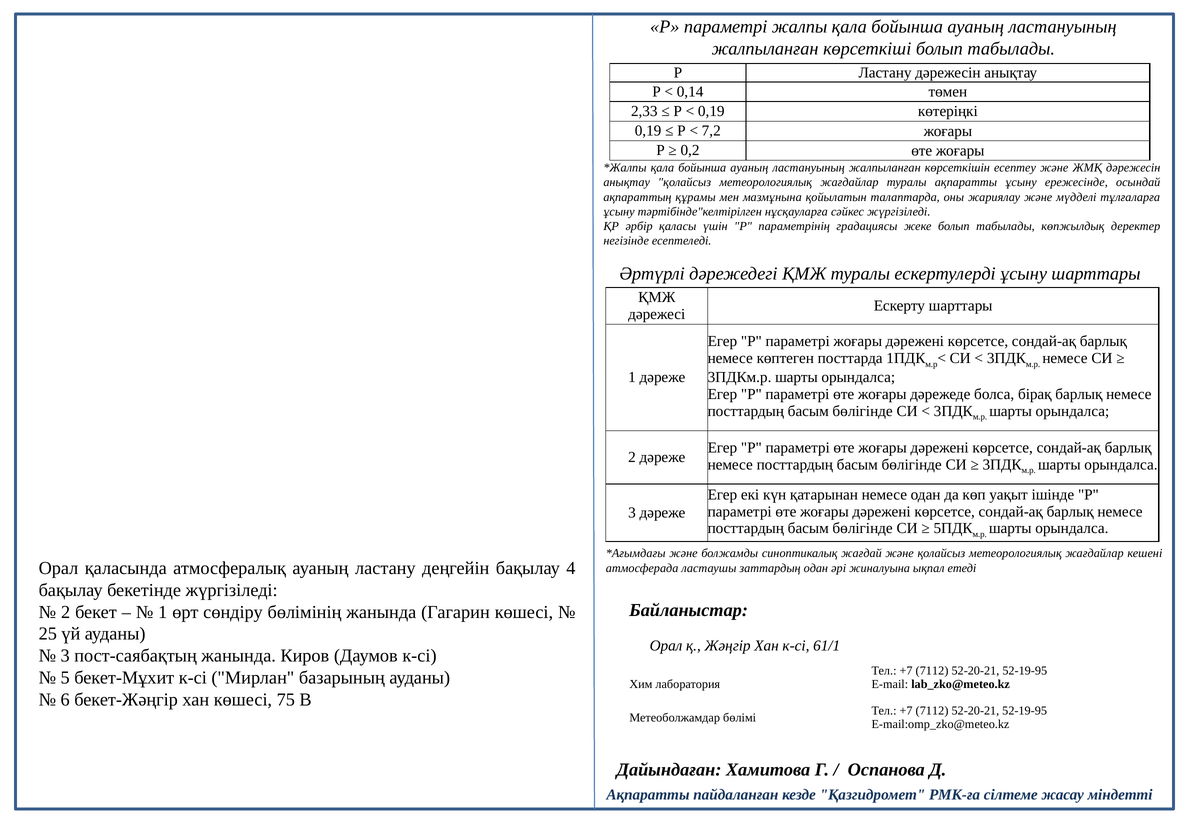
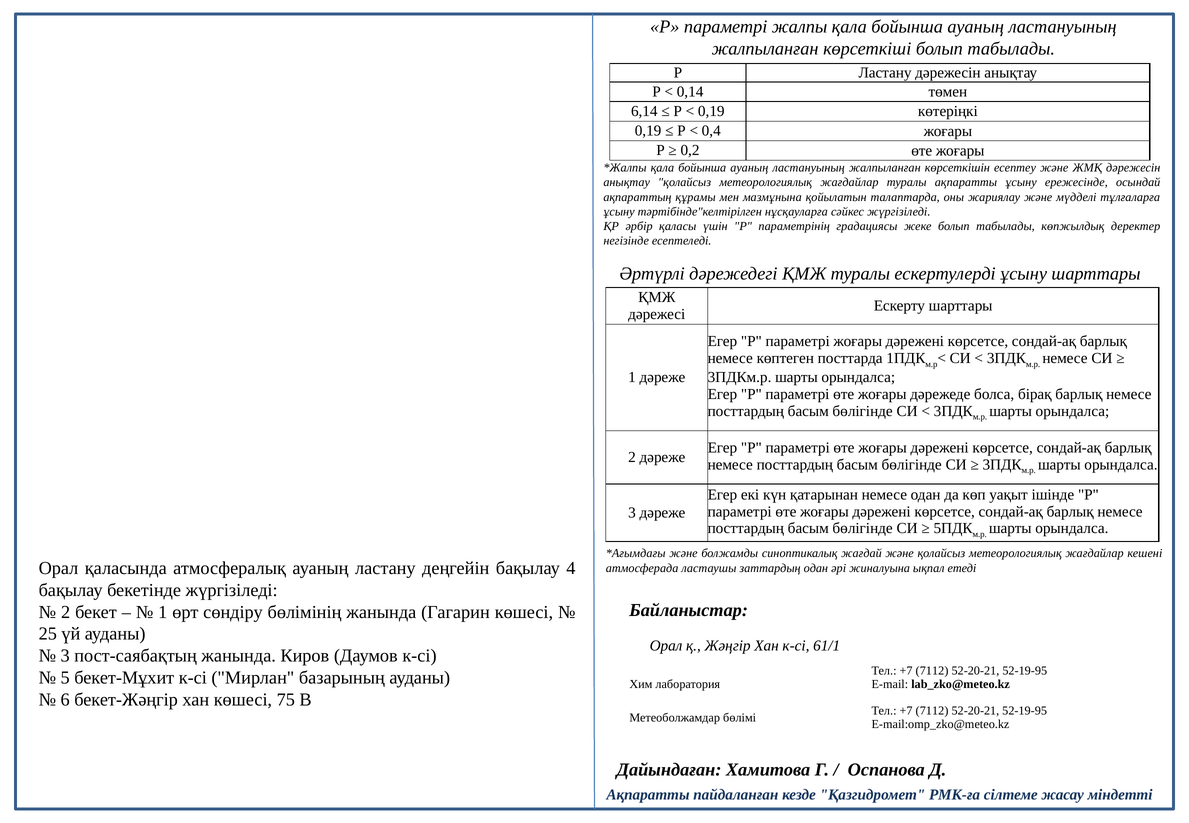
2,33: 2,33 -> 6,14
7,2: 7,2 -> 0,4
